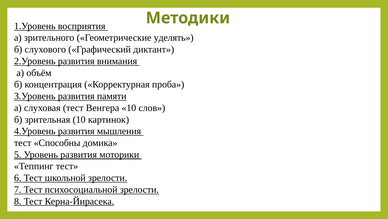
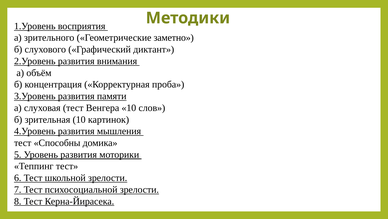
уделять: уделять -> заметно
